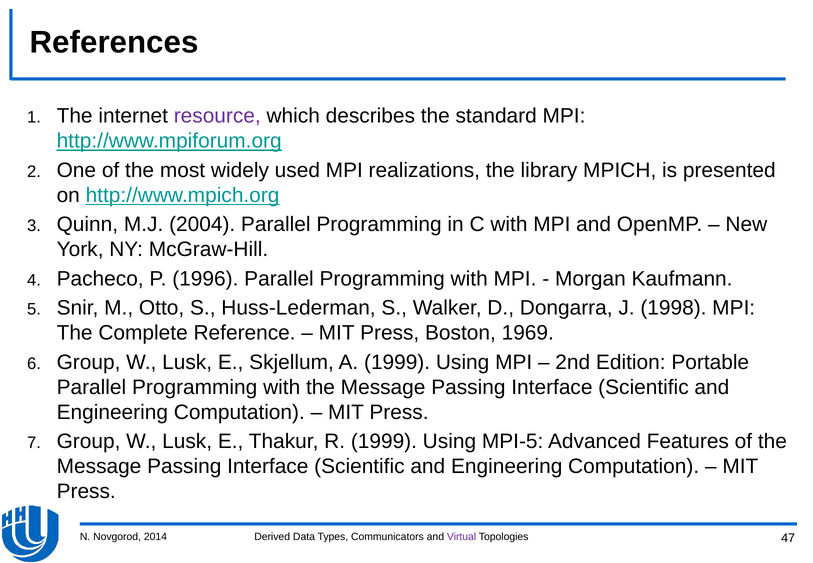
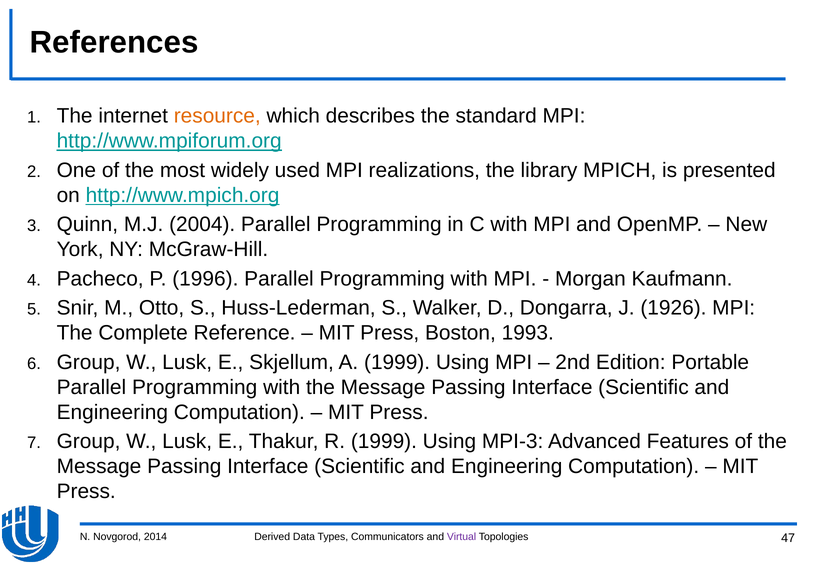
resource colour: purple -> orange
1998: 1998 -> 1926
1969: 1969 -> 1993
MPI-5: MPI-5 -> MPI-3
